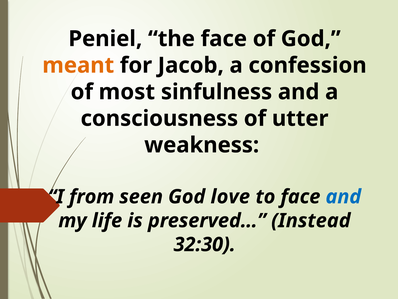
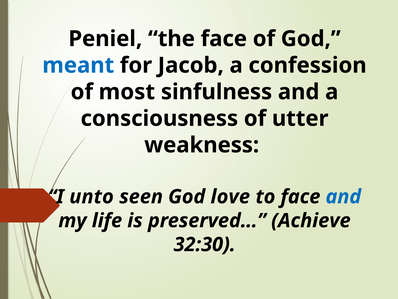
meant colour: orange -> blue
from: from -> unto
Instead: Instead -> Achieve
